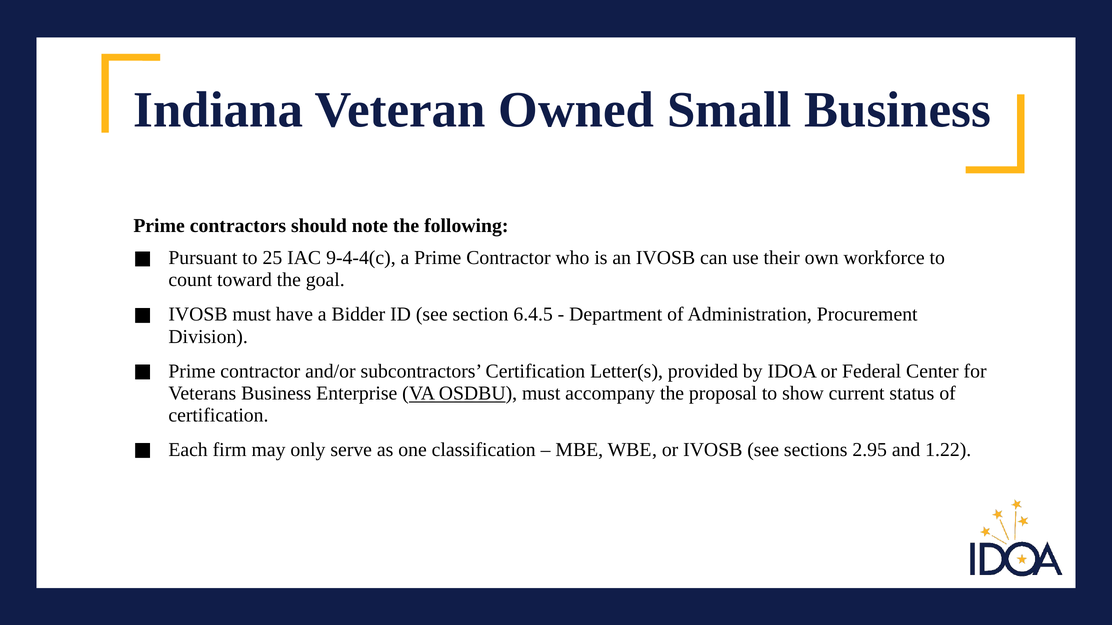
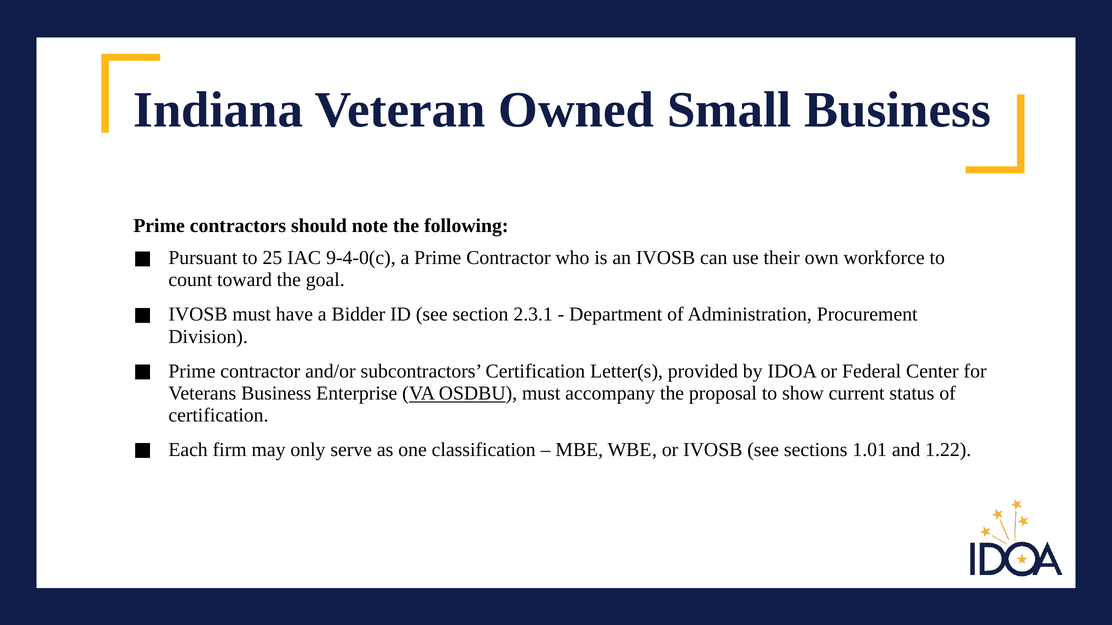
9-4-4(c: 9-4-4(c -> 9-4-0(c
6.4.5: 6.4.5 -> 2.3.1
2.95: 2.95 -> 1.01
